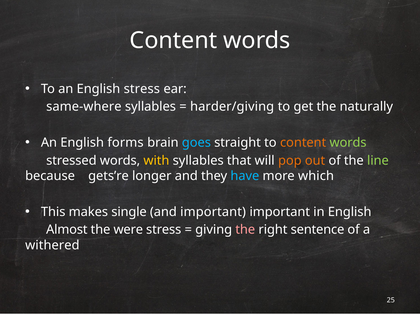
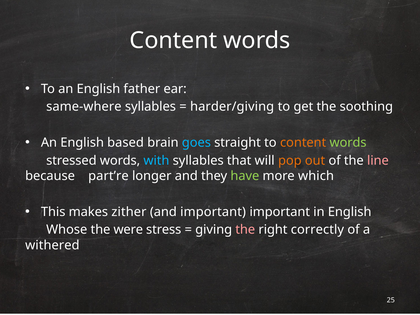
English stress: stress -> father
naturally: naturally -> soothing
forms: forms -> based
with colour: yellow -> light blue
line colour: light green -> pink
gets’re: gets’re -> part’re
have colour: light blue -> light green
single: single -> zither
Almost: Almost -> Whose
sentence: sentence -> correctly
